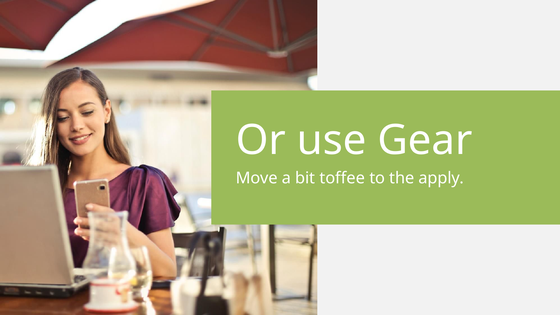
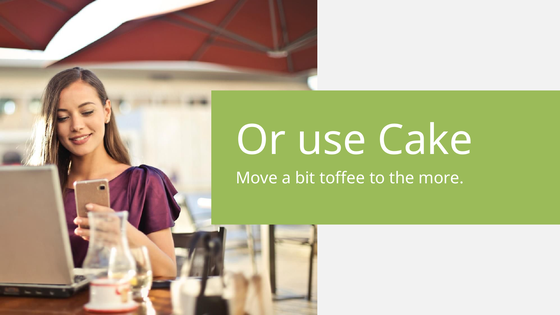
Gear: Gear -> Cake
apply: apply -> more
